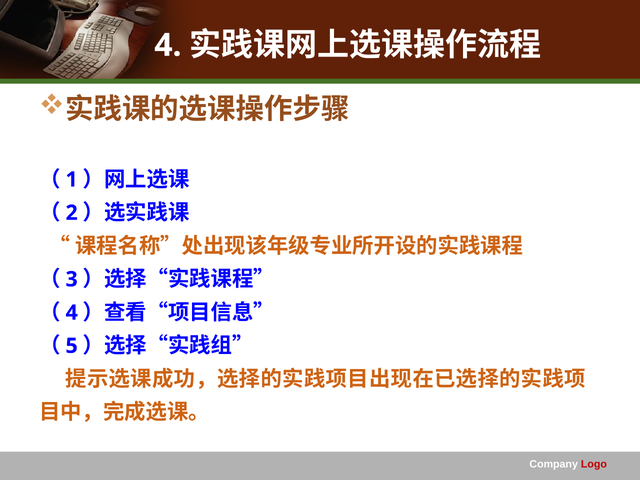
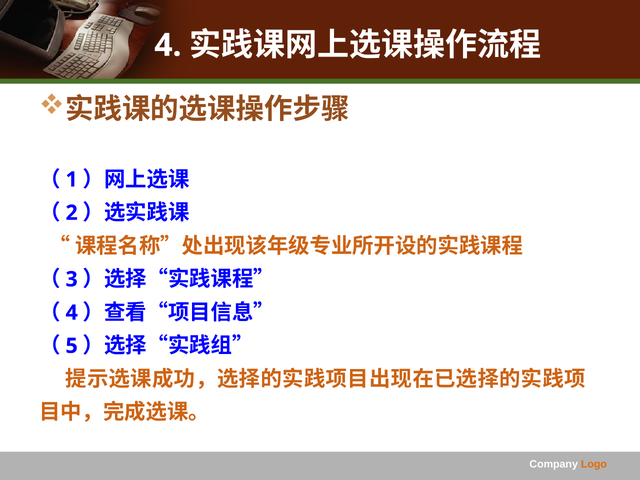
Logo colour: red -> orange
